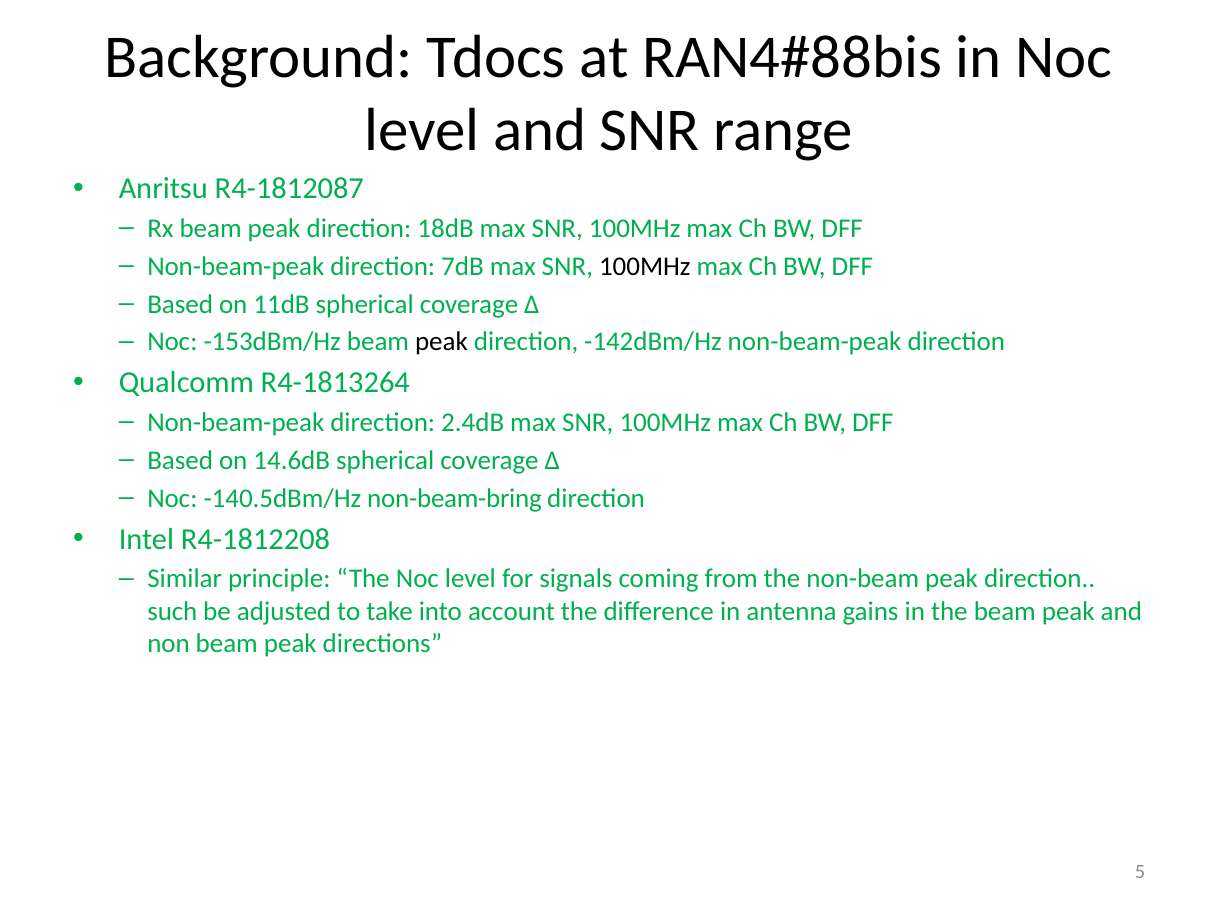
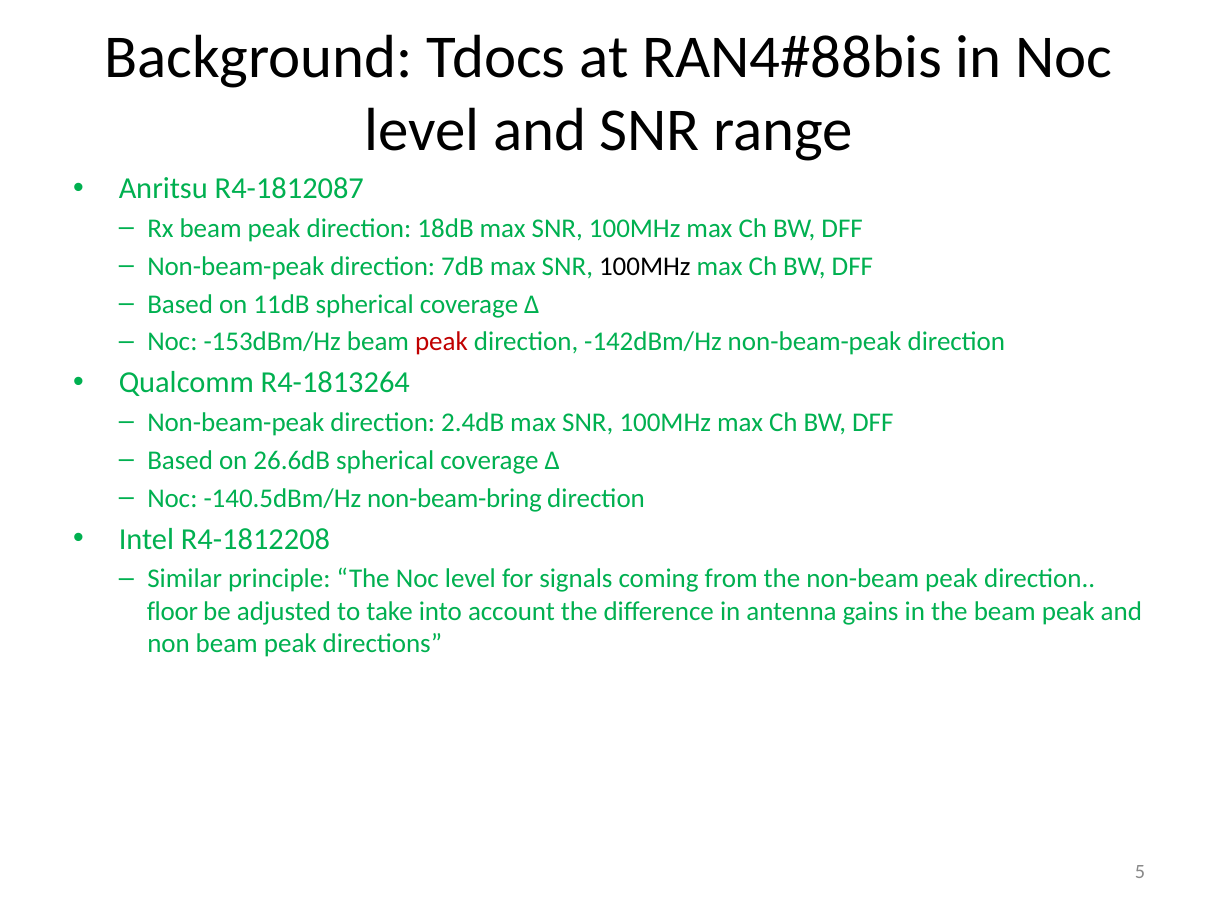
peak at (441, 342) colour: black -> red
14.6dB: 14.6dB -> 26.6dB
such: such -> floor
